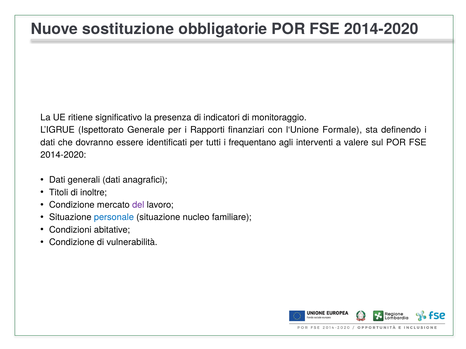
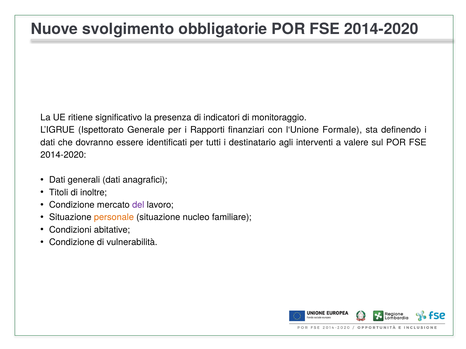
sostituzione: sostituzione -> svolgimento
frequentano: frequentano -> destinatario
personale colour: blue -> orange
